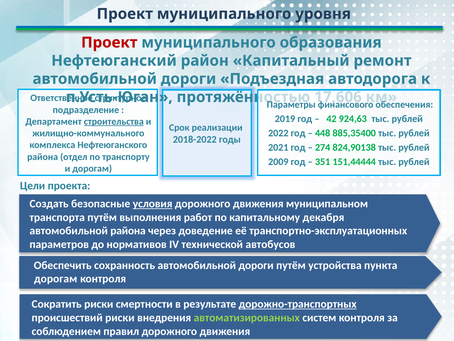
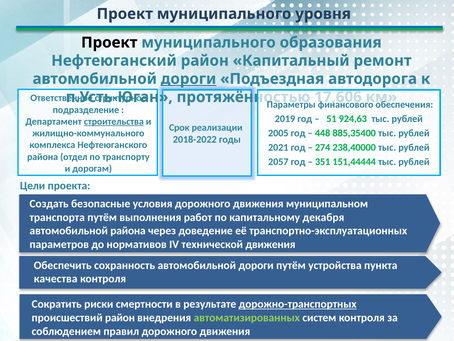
Проект at (109, 42) colour: red -> black
дороги at (189, 79) underline: none -> present
42: 42 -> 51
2022: 2022 -> 2005
824,90138: 824,90138 -> 238,40000
2009: 2009 -> 2057
условия underline: present -> none
технической автобусов: автобусов -> движения
дорогам at (56, 278): дорогам -> качества
происшествий риски: риски -> район
